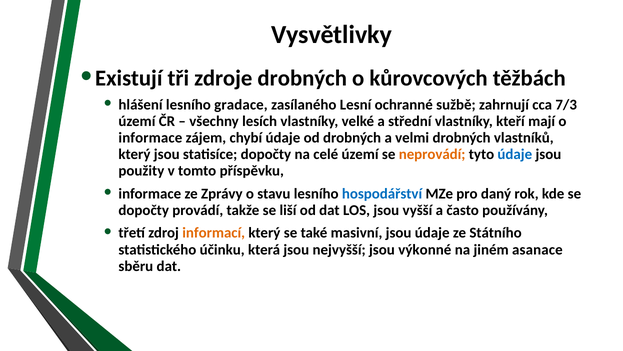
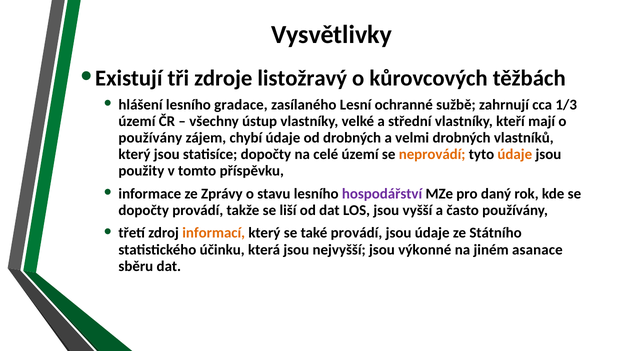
zdroje drobných: drobných -> listožravý
7/3: 7/3 -> 1/3
lesích: lesích -> ústup
informace at (150, 138): informace -> používány
údaje at (515, 154) colour: blue -> orange
hospodářství colour: blue -> purple
také masivní: masivní -> provádí
